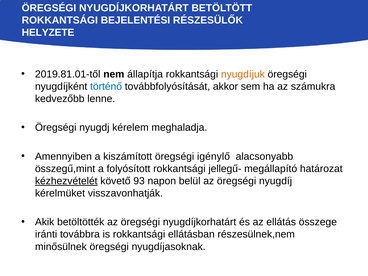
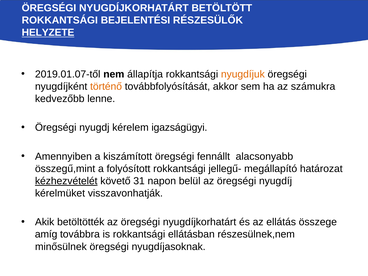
HELYZETE underline: none -> present
2019.81.01-től: 2019.81.01-től -> 2019.01.07-től
történő colour: blue -> orange
meghaladja: meghaladja -> igazságügyi
igénylő: igénylő -> fennállt
93: 93 -> 31
iránti: iránti -> amíg
